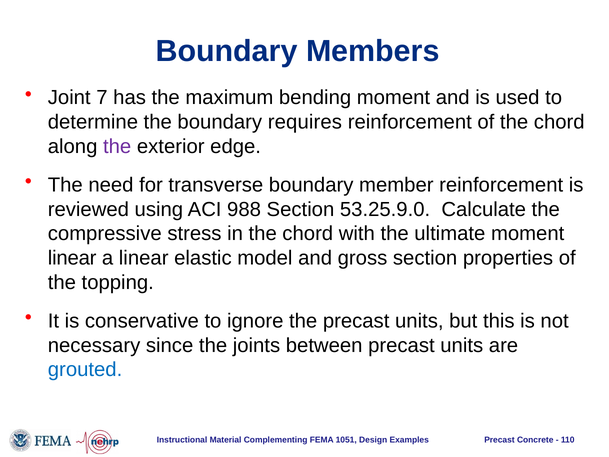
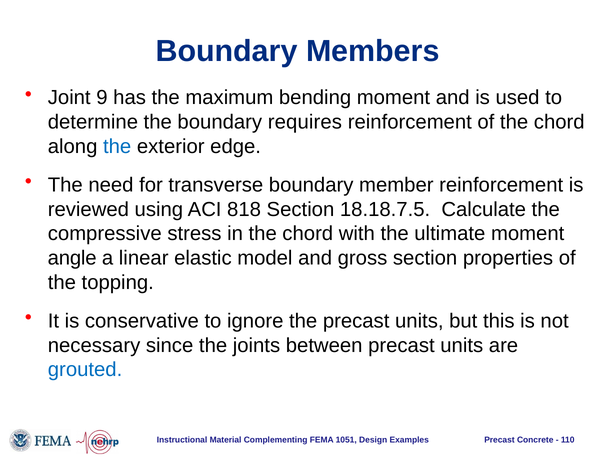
7: 7 -> 9
the at (117, 146) colour: purple -> blue
988: 988 -> 818
53.25.9.0: 53.25.9.0 -> 18.18.7.5
linear at (72, 258): linear -> angle
